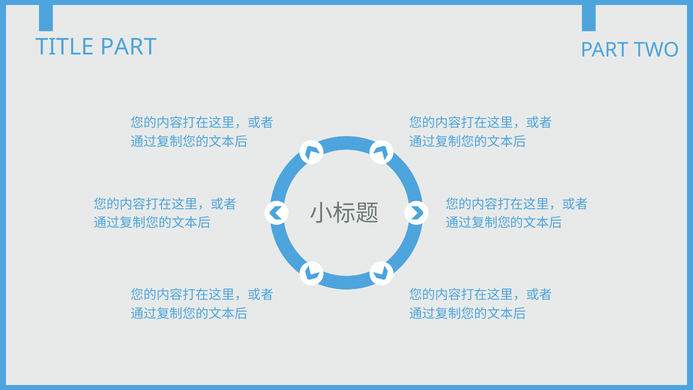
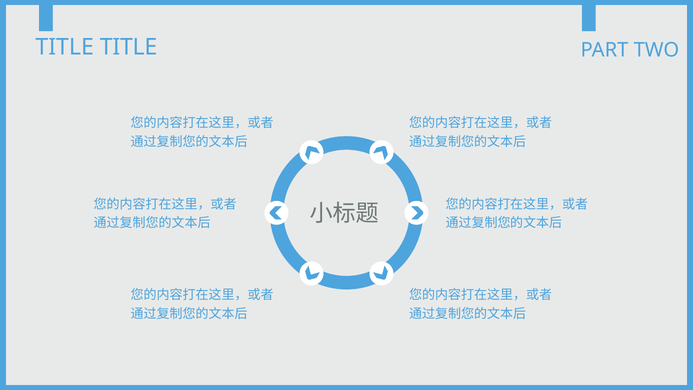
TITLE PART: PART -> TITLE
